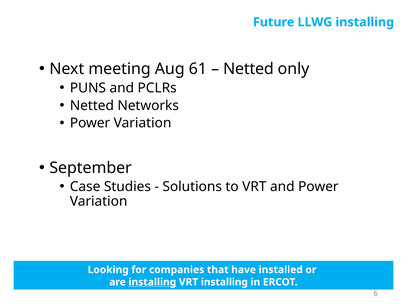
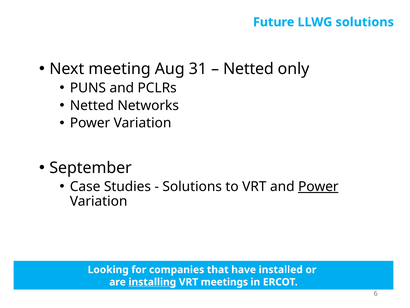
LLWG installing: installing -> solutions
61: 61 -> 31
Power at (318, 186) underline: none -> present
VRT installing: installing -> meetings
